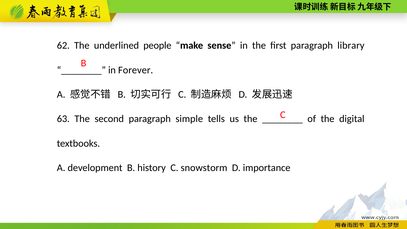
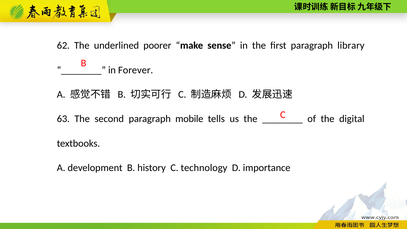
people: people -> poorer
simple: simple -> mobile
snowstorm: snowstorm -> technology
